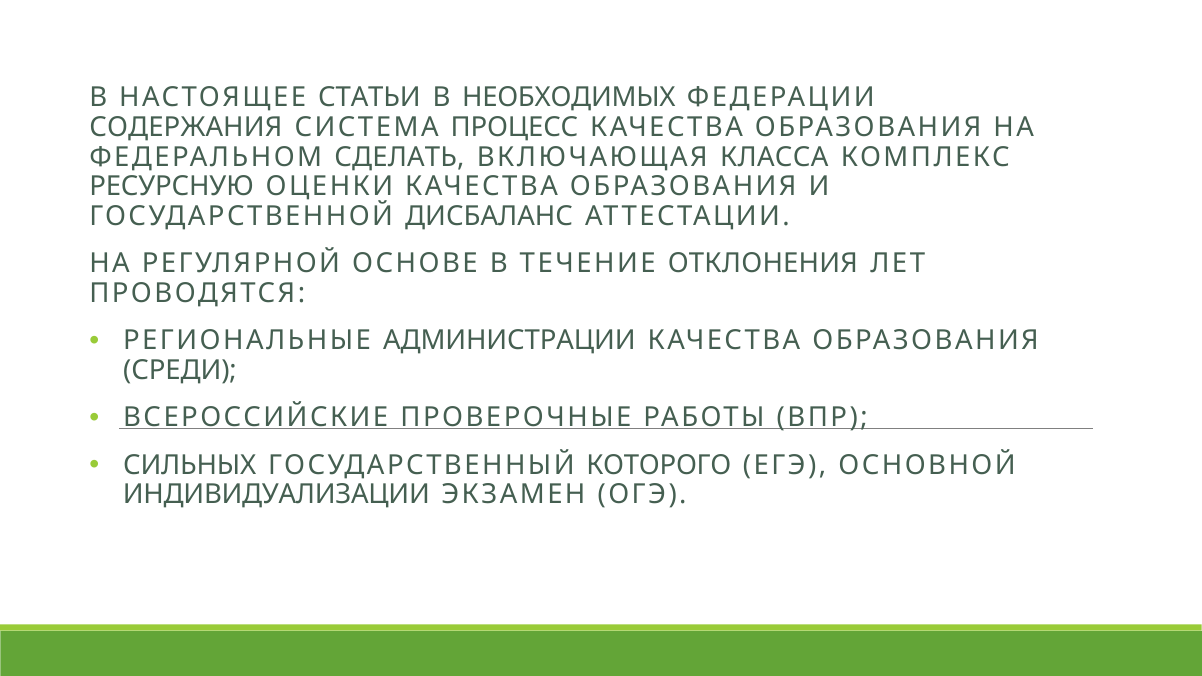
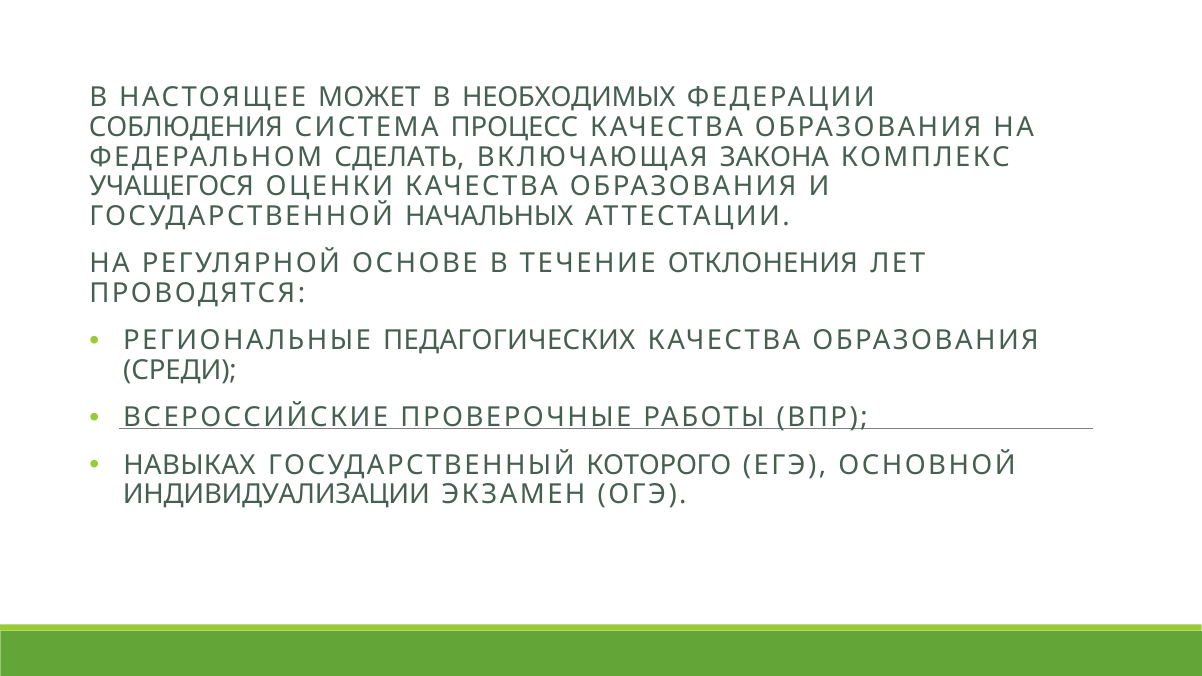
СТАТЬИ: СТАТЬИ -> МОЖЕТ
СОДЕРЖАНИЯ: СОДЕРЖАНИЯ -> СОБЛЮДЕНИЯ
КЛАССА: КЛАССА -> ЗАКОНА
РЕСУРСНУЮ: РЕСУРСНУЮ -> УЧАЩЕГОСЯ
ДИСБАЛАНС: ДИСБАЛАНС -> НАЧАЛЬНЫХ
АДМИНИСТРАЦИИ: АДМИНИСТРАЦИИ -> ПЕДАГОГИЧЕСКИХ
СИЛЬНЫХ: СИЛЬНЫХ -> НАВЫКАХ
